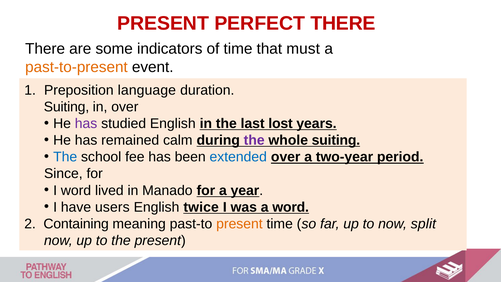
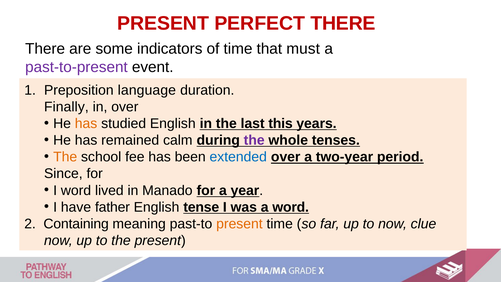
past-to-present colour: orange -> purple
Suiting at (66, 107): Suiting -> Finally
has at (86, 123) colour: purple -> orange
lost: lost -> this
whole suiting: suiting -> tenses
The at (65, 157) colour: blue -> orange
users: users -> father
twice: twice -> tense
split: split -> clue
